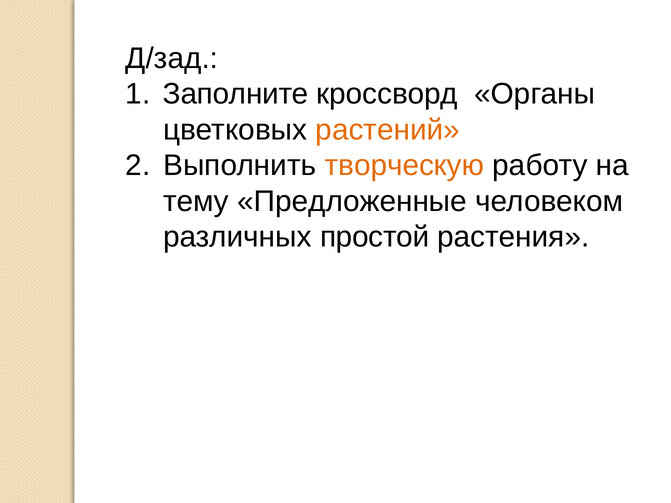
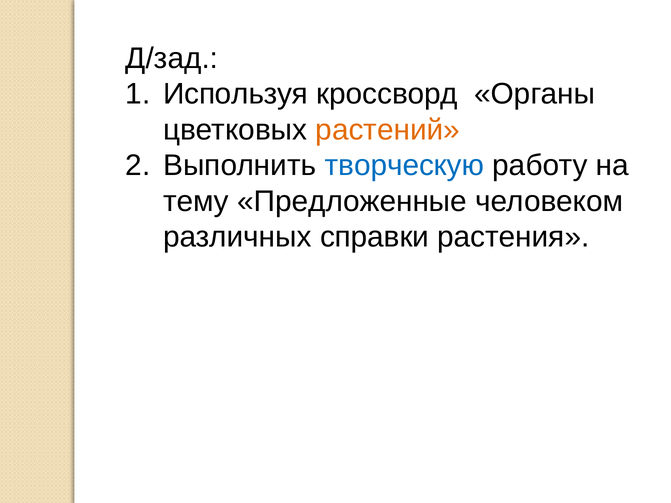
Заполните: Заполните -> Используя
творческую colour: orange -> blue
простой: простой -> справки
